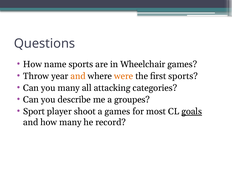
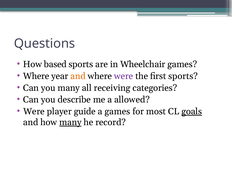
name: name -> based
Throw at (36, 76): Throw -> Where
were at (124, 76) colour: orange -> purple
attacking: attacking -> receiving
groupes: groupes -> allowed
Sport at (34, 111): Sport -> Were
shoot: shoot -> guide
many at (70, 122) underline: none -> present
